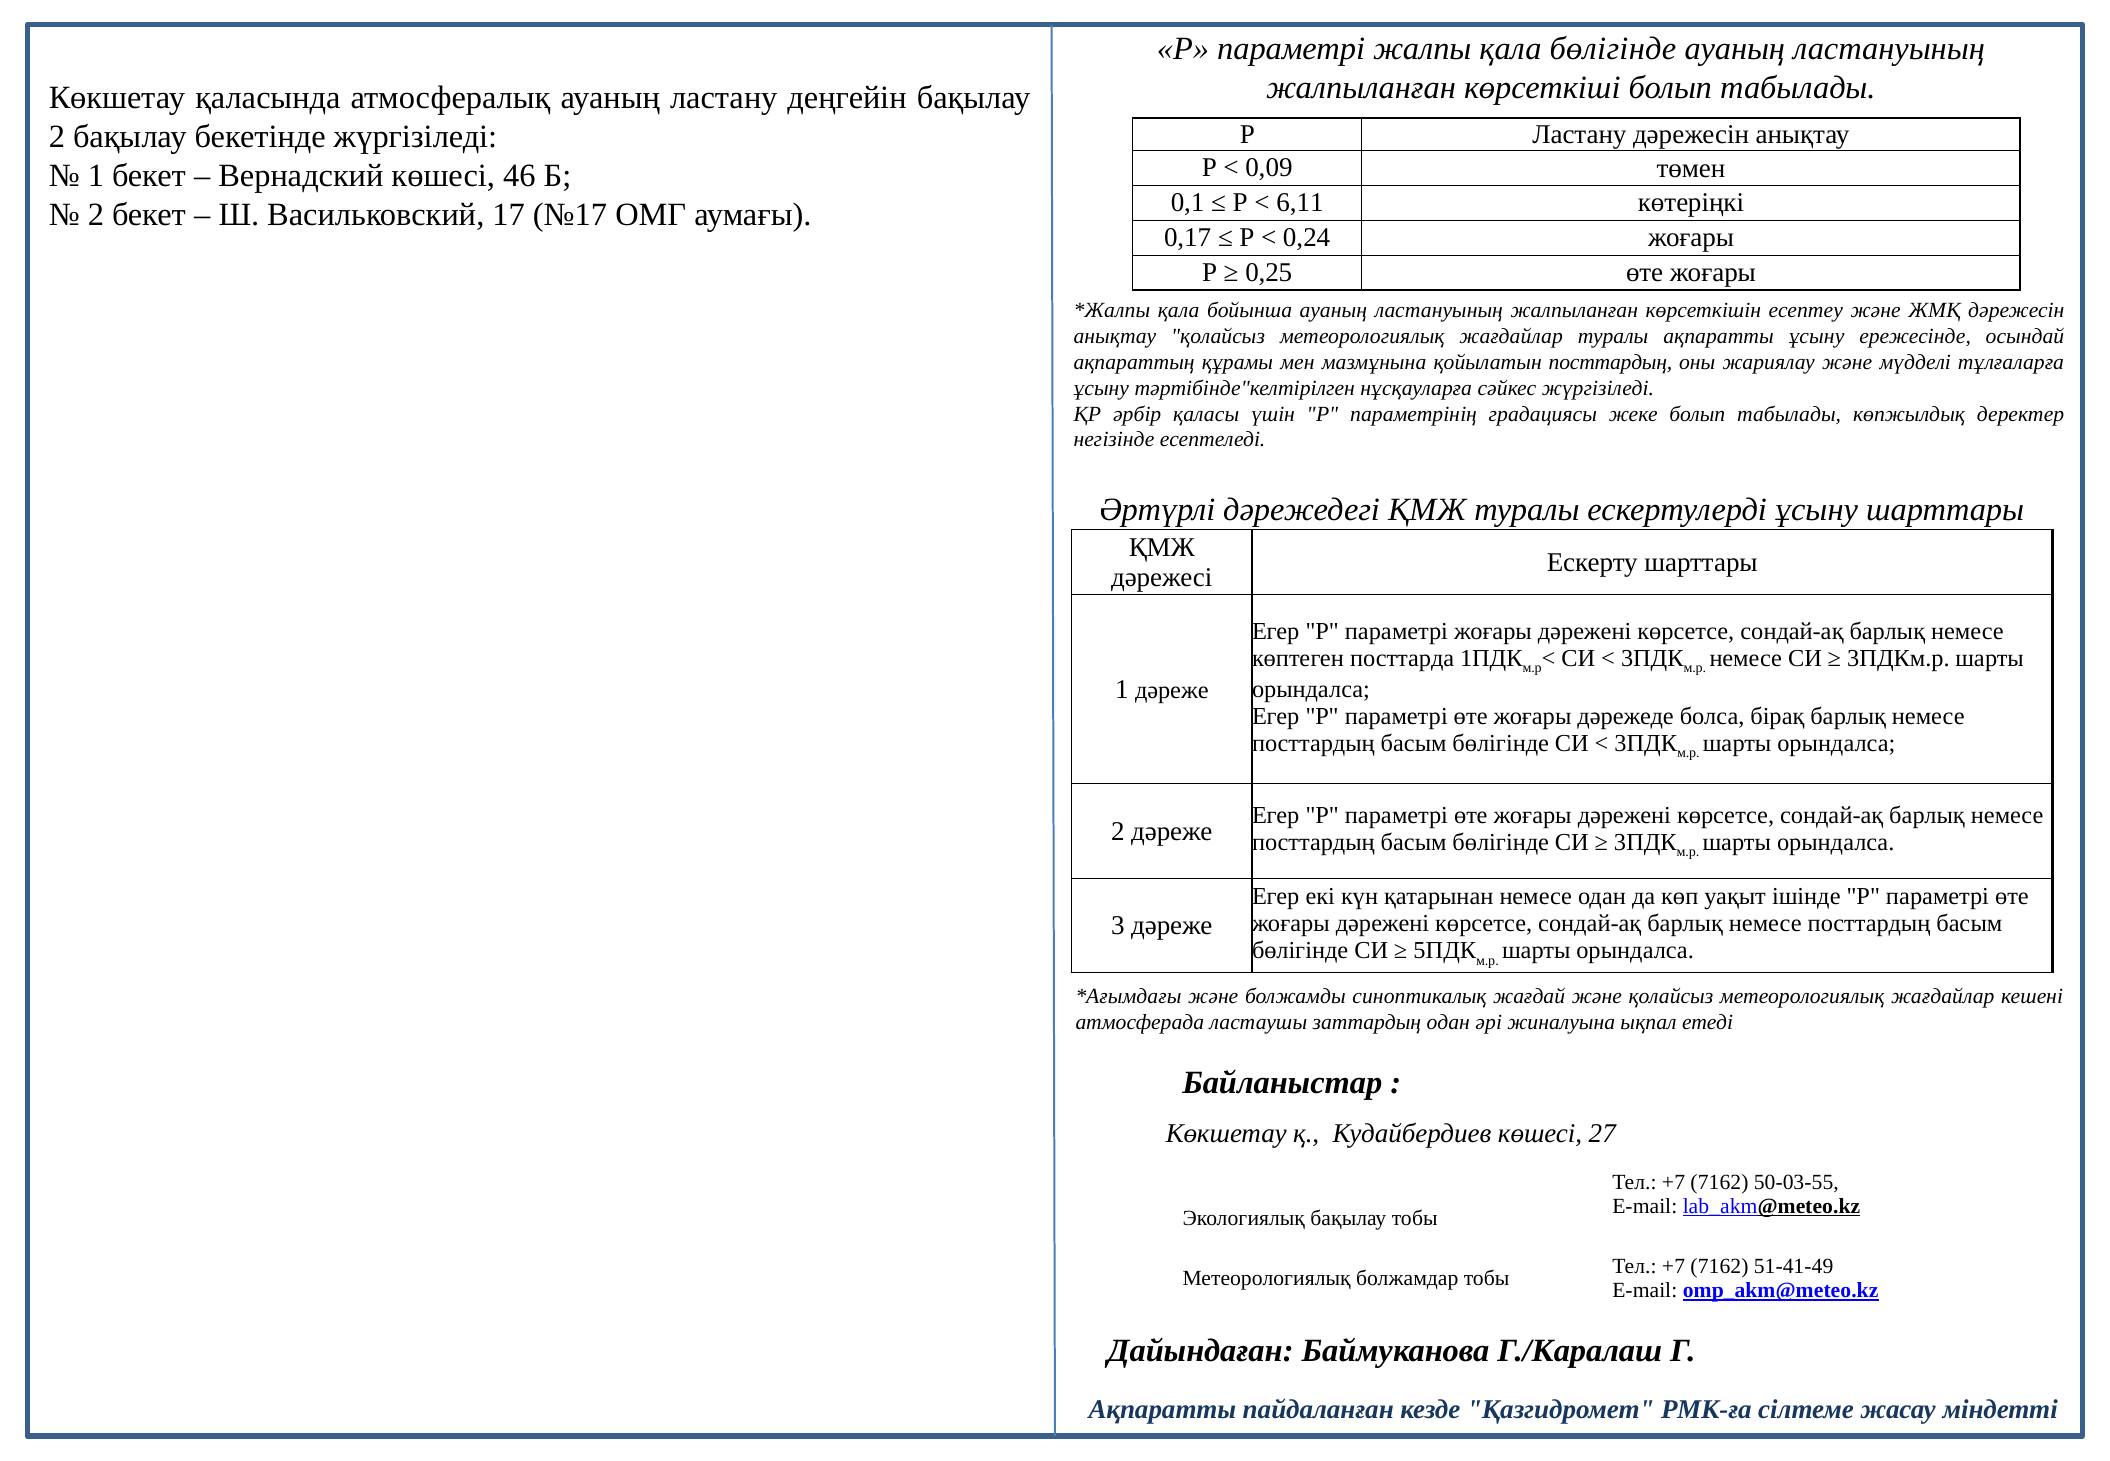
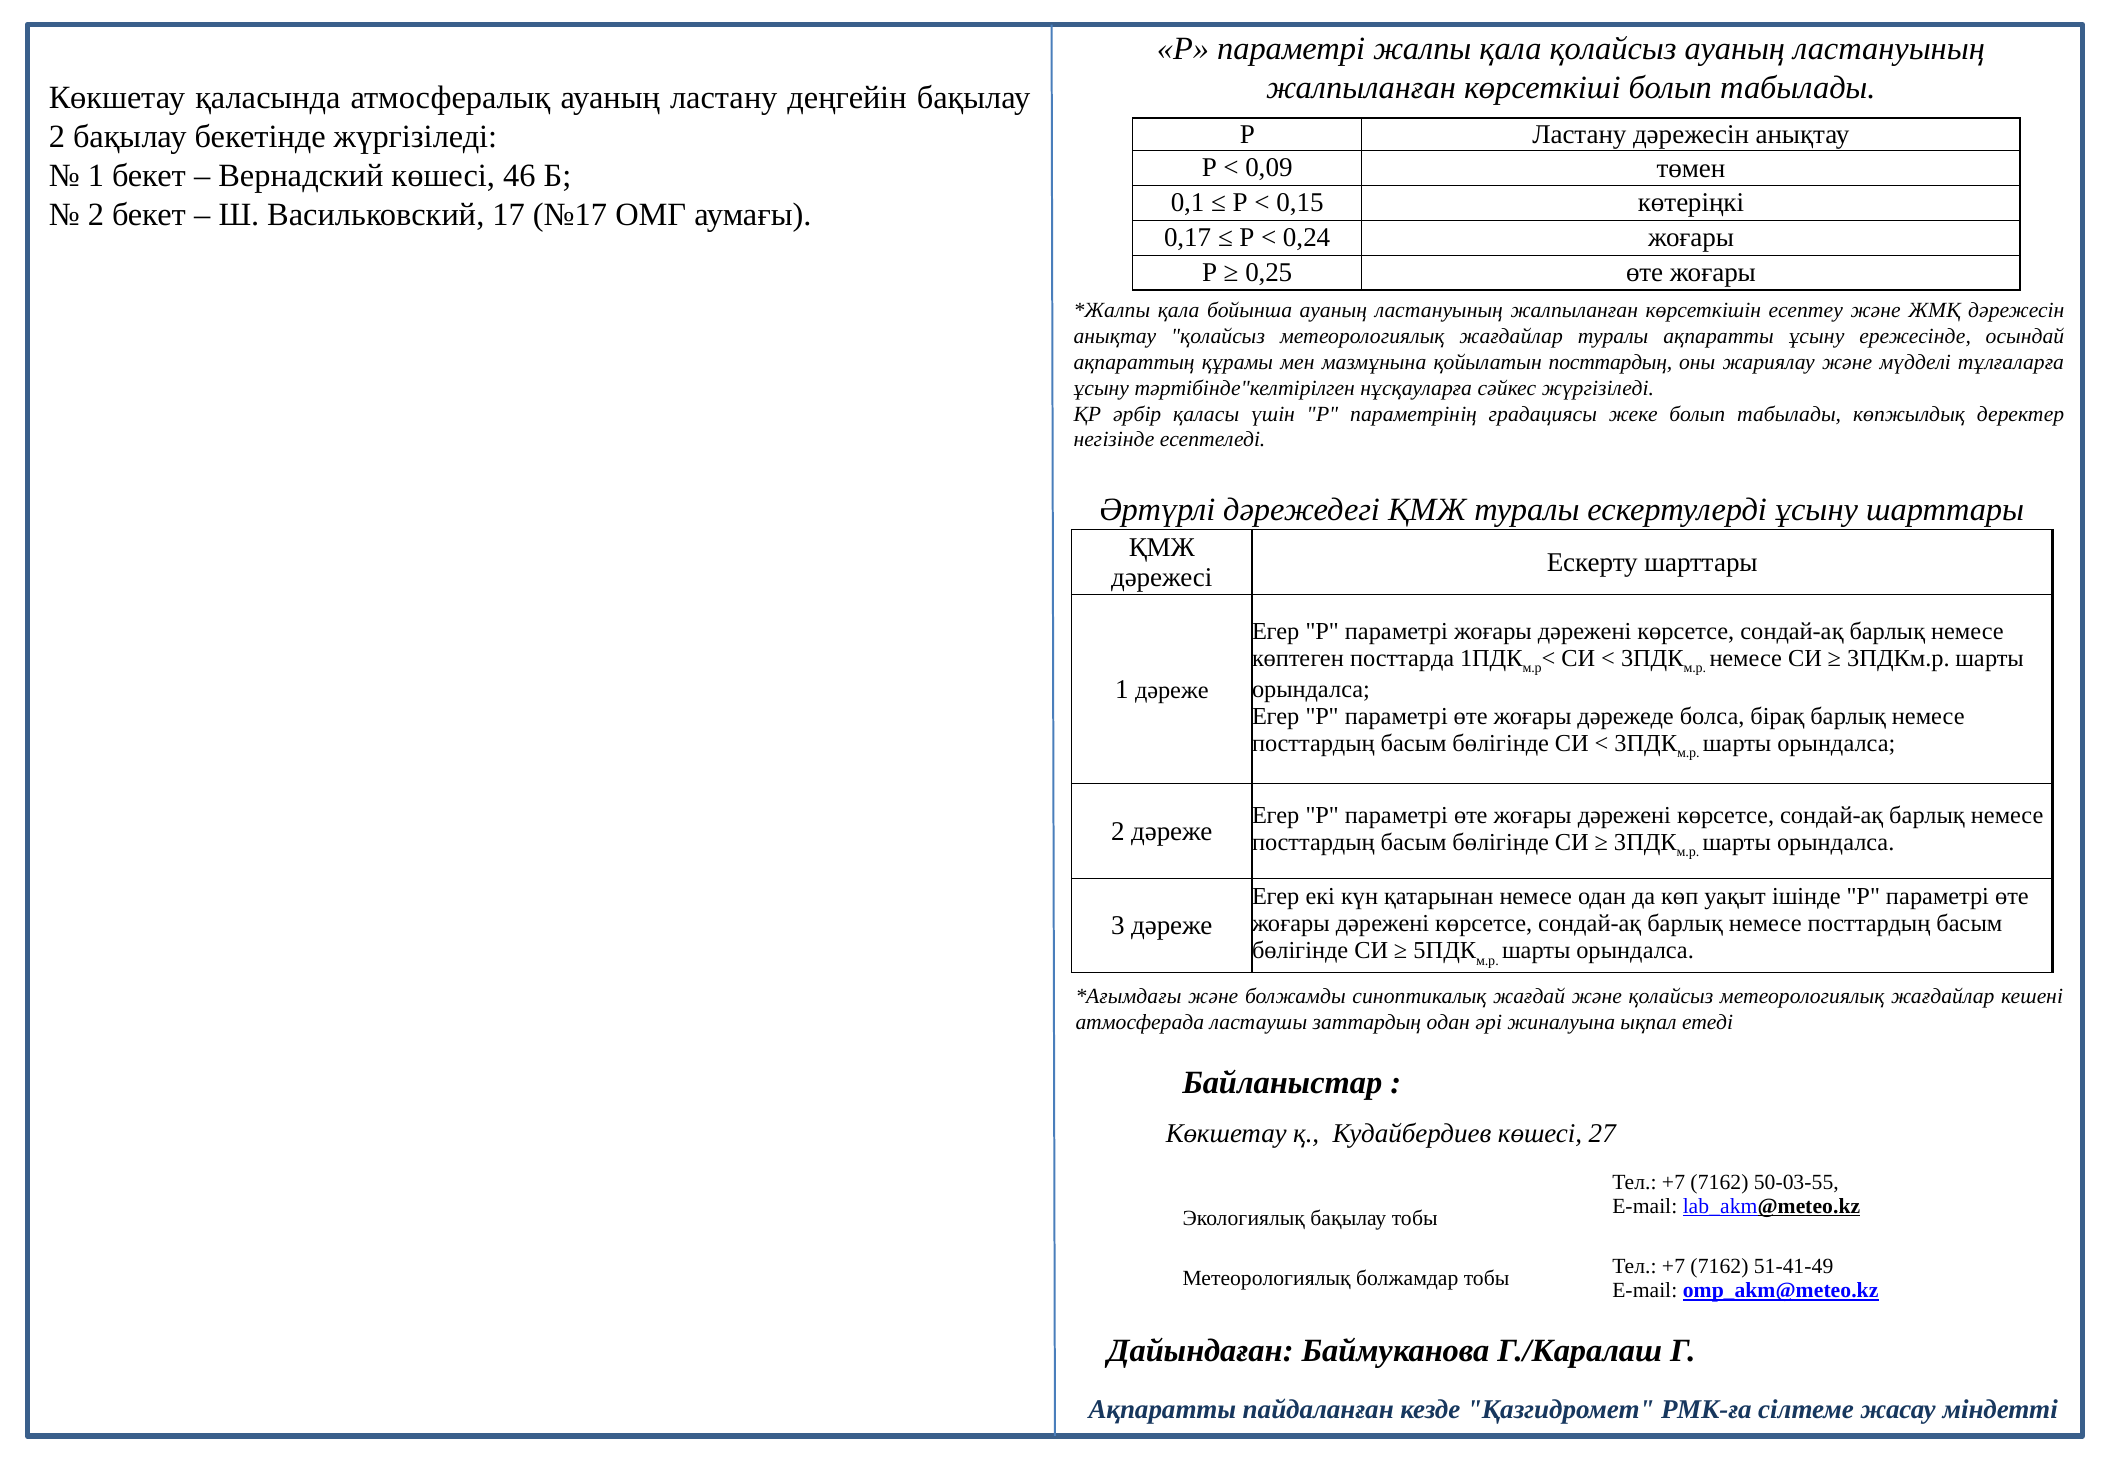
қала бөлігінде: бөлігінде -> қолайсыз
6,11: 6,11 -> 0,15
